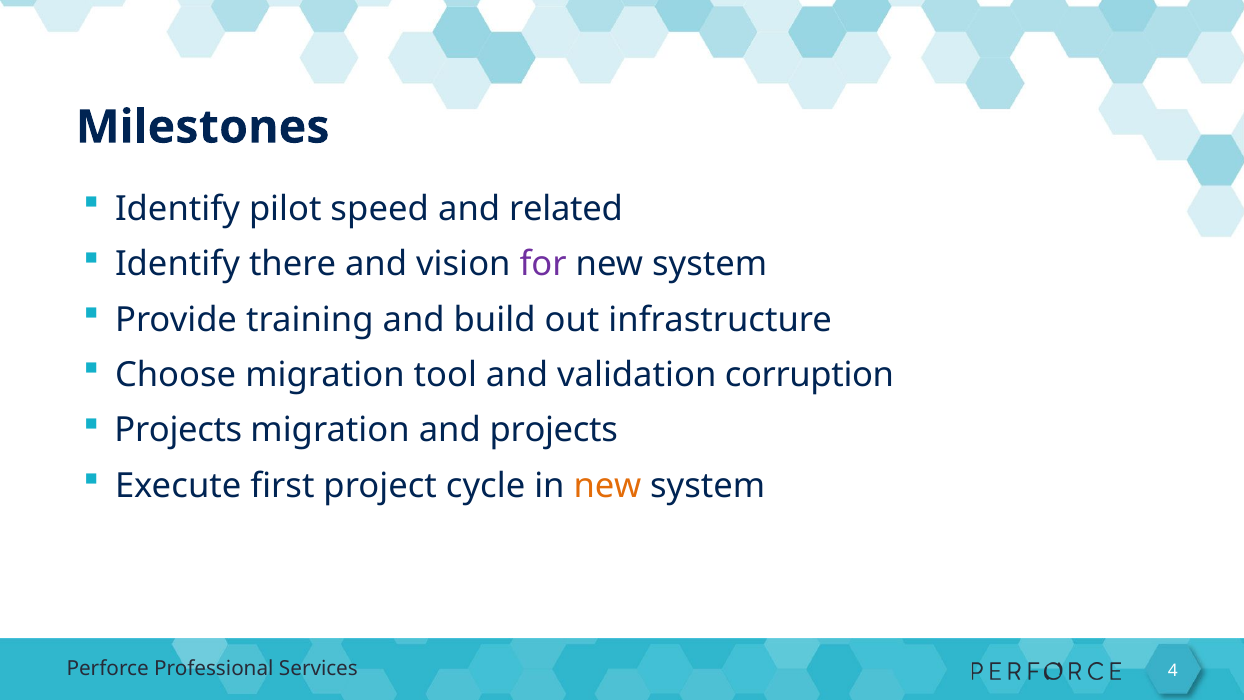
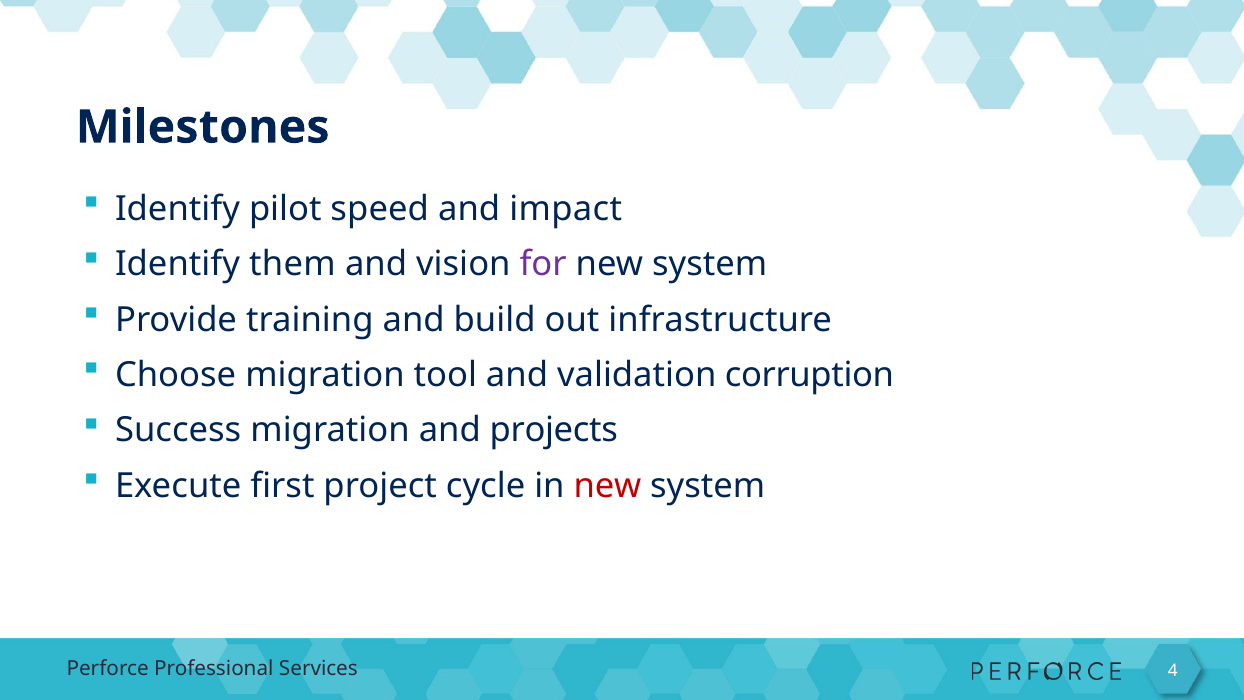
related: related -> impact
there: there -> them
Projects at (178, 430): Projects -> Success
new at (607, 486) colour: orange -> red
